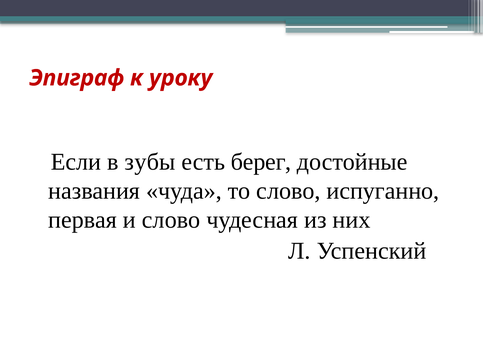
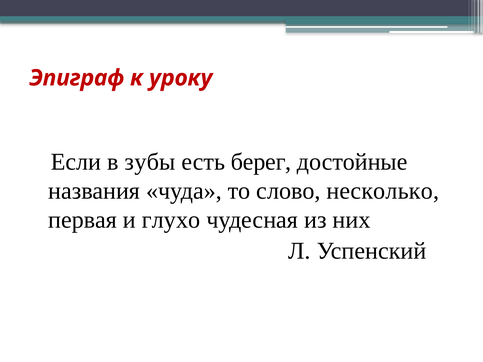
испуганно: испуганно -> несколько
и слово: слово -> глухо
